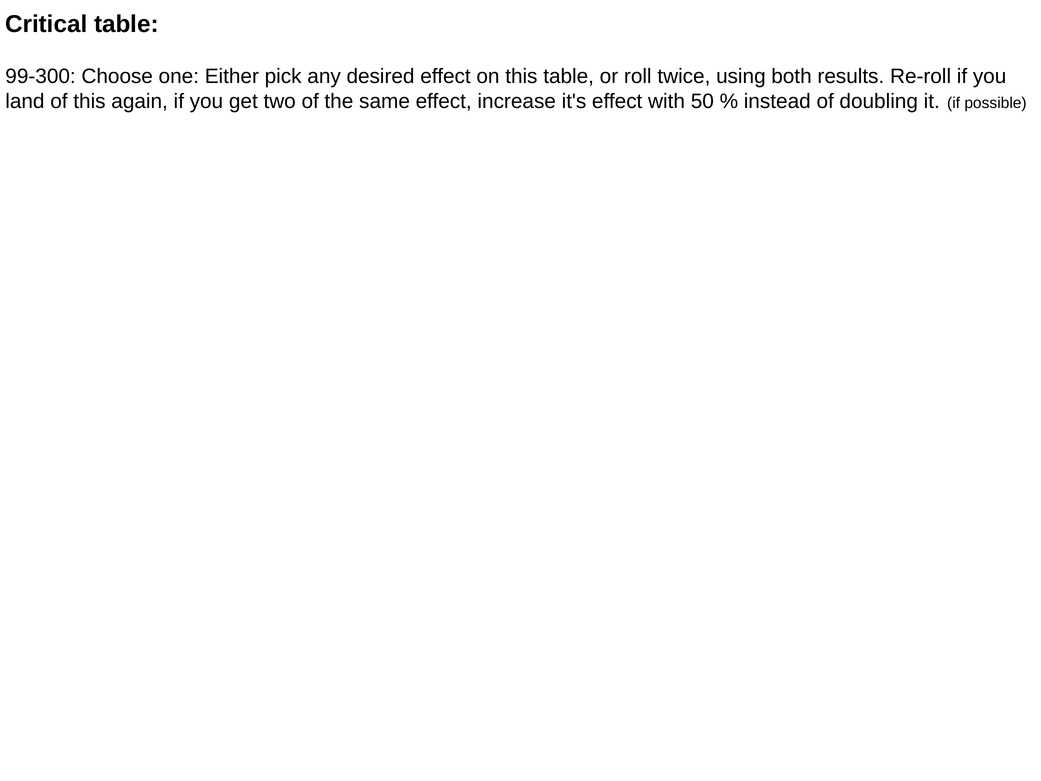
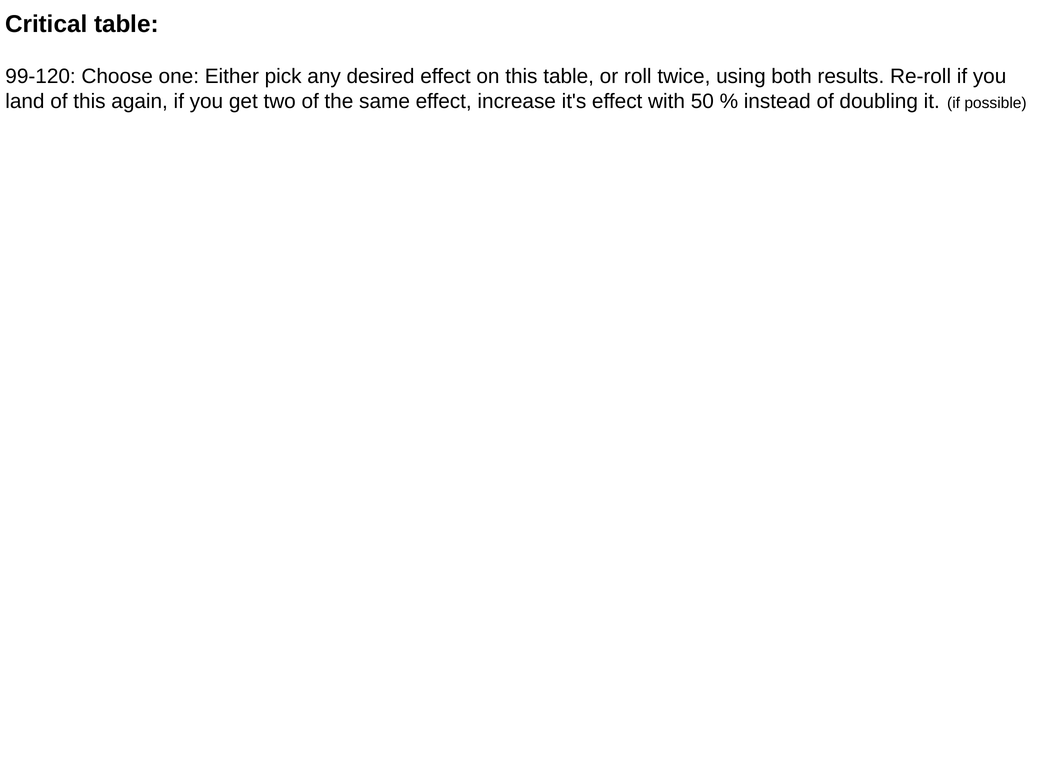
99-300: 99-300 -> 99-120
